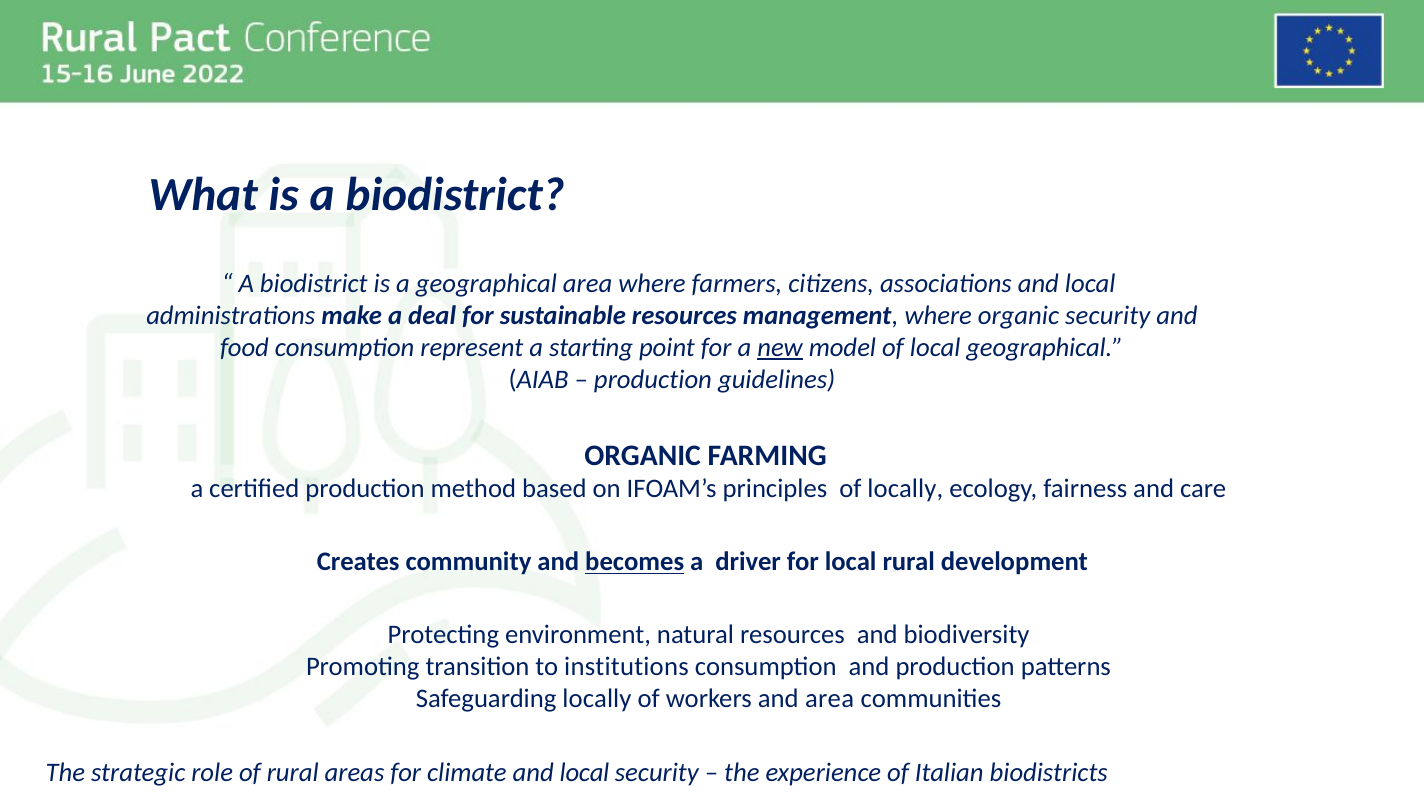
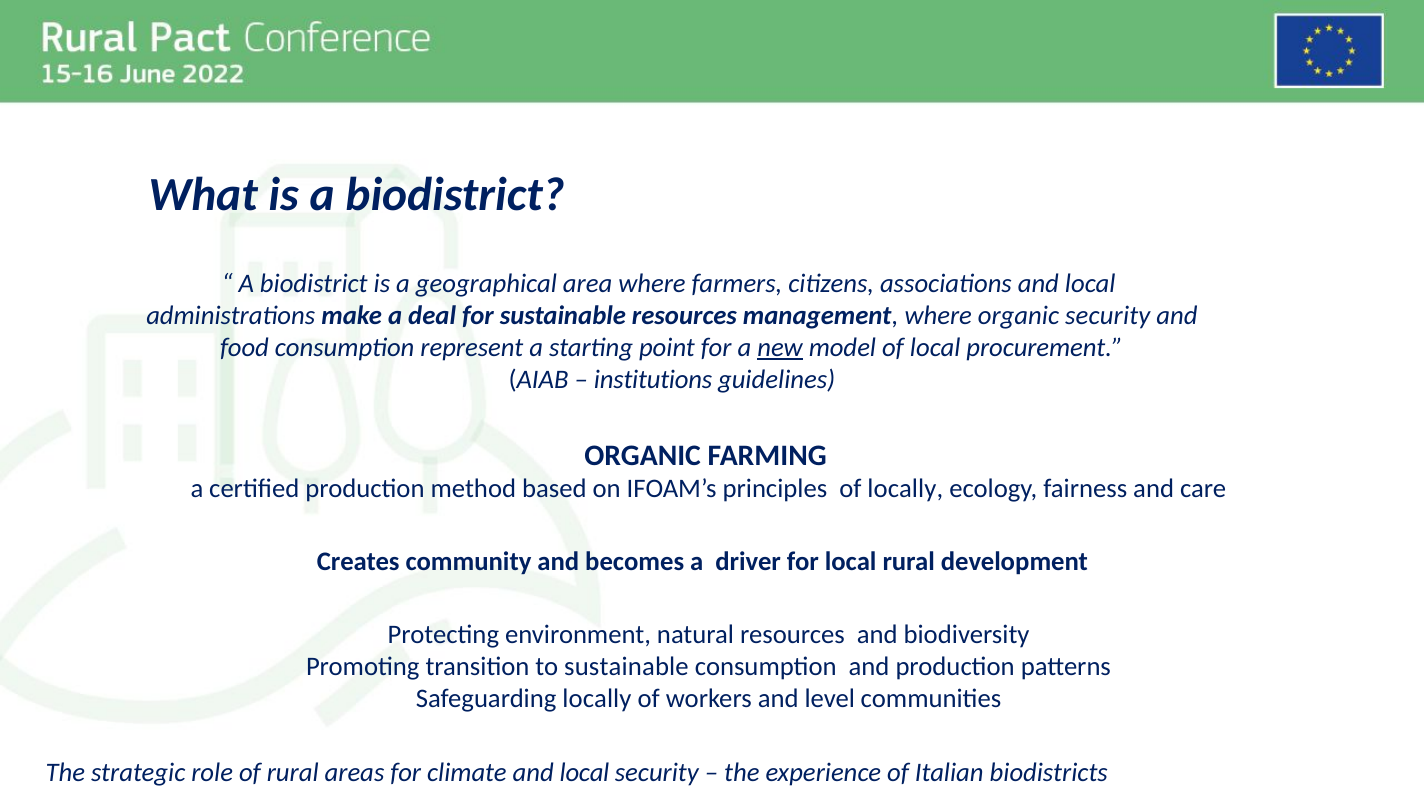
local geographical: geographical -> procurement
production at (653, 380): production -> institutions
becomes underline: present -> none
to institutions: institutions -> sustainable
and area: area -> level
